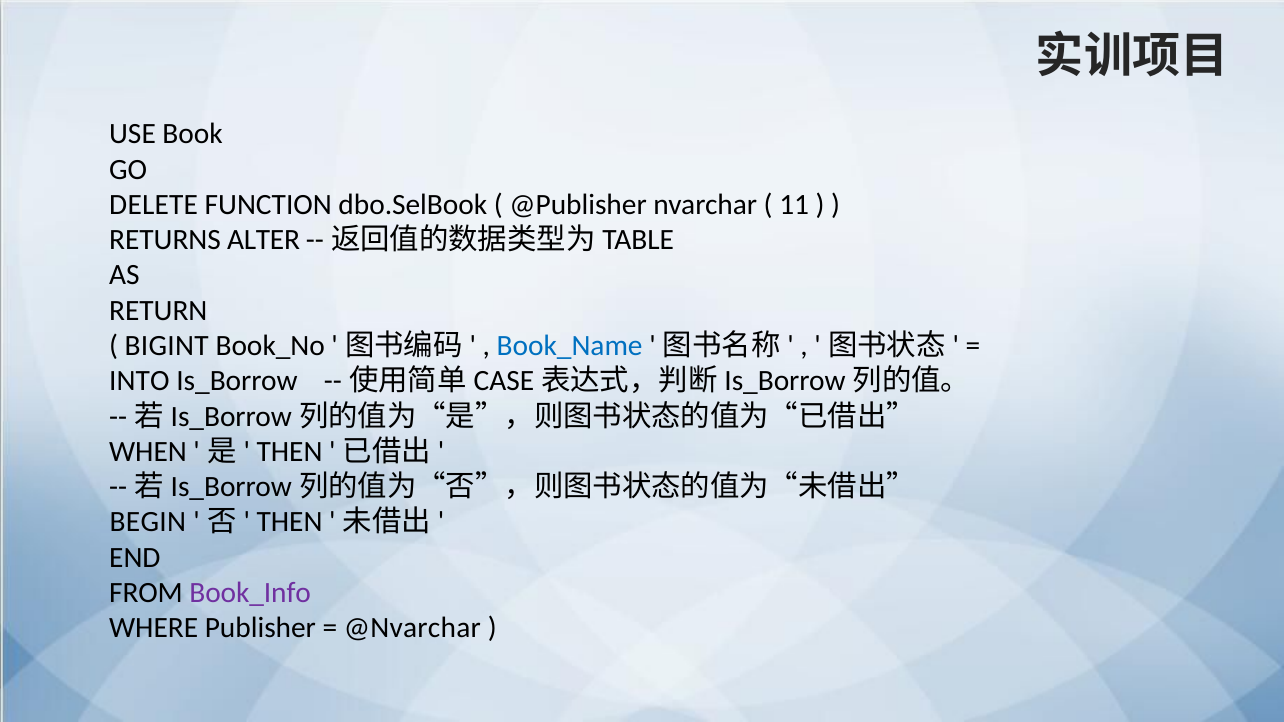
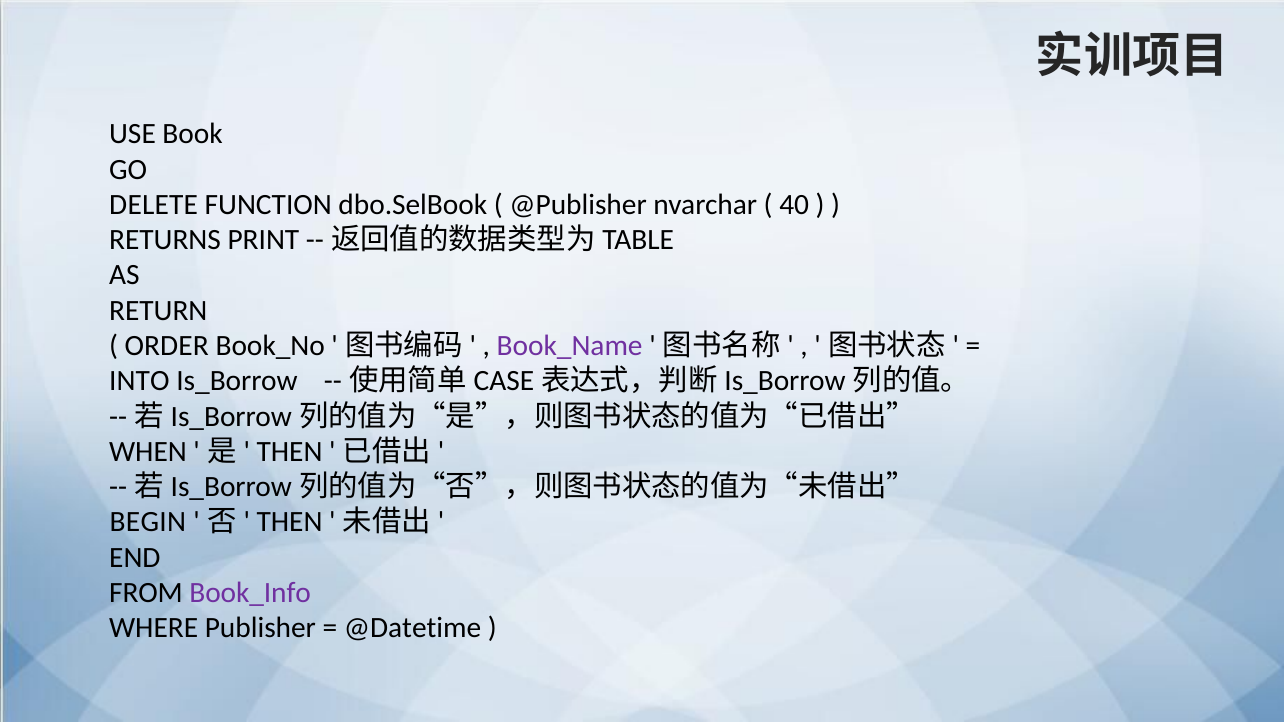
11: 11 -> 40
ALTER: ALTER -> PRINT
BIGINT: BIGINT -> ORDER
Book_Name colour: blue -> purple
@Nvarchar: @Nvarchar -> @Datetime
